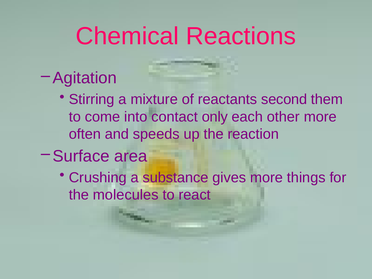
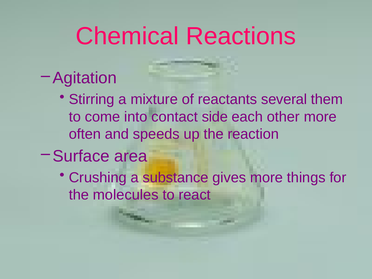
second: second -> several
only: only -> side
